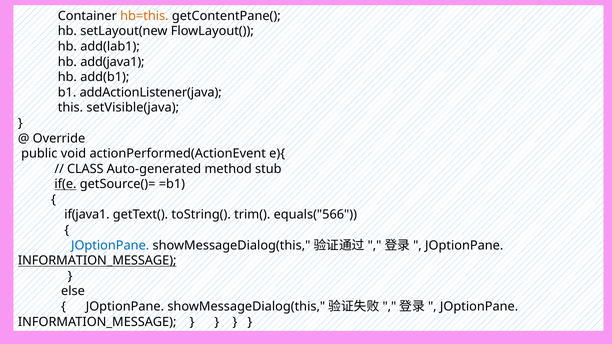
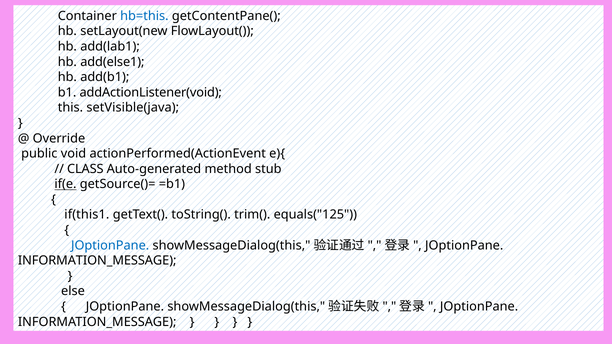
hb=this colour: orange -> blue
add(java1: add(java1 -> add(else1
addActionListener(java: addActionListener(java -> addActionListener(void
if(java1: if(java1 -> if(this1
equals("566: equals("566 -> equals("125
INFORMATION_MESSAGE at (97, 261) underline: present -> none
